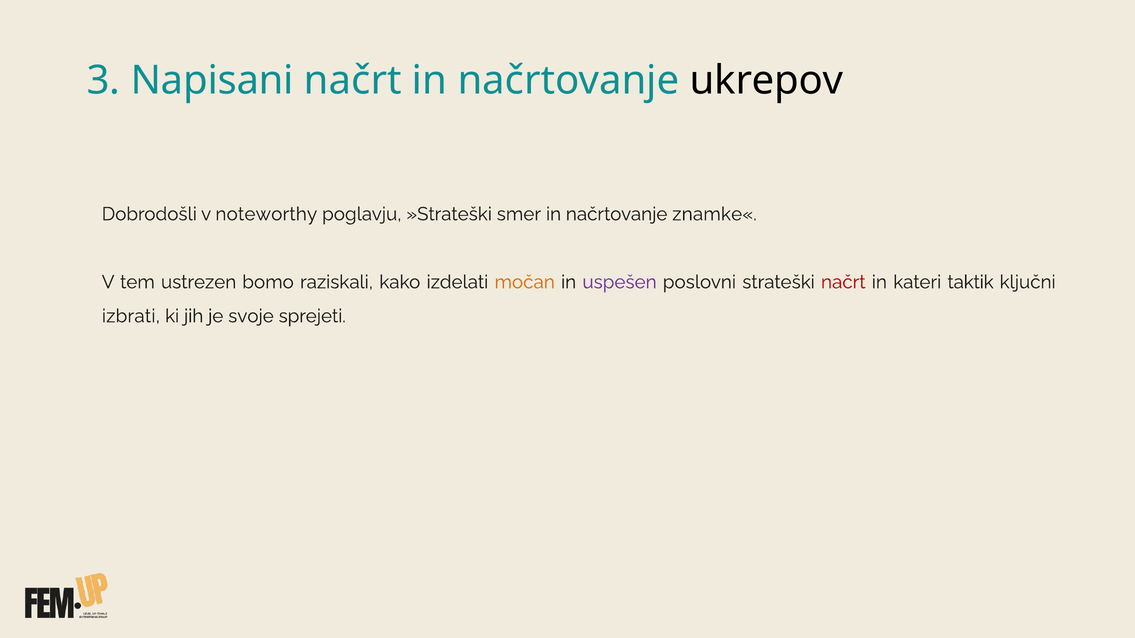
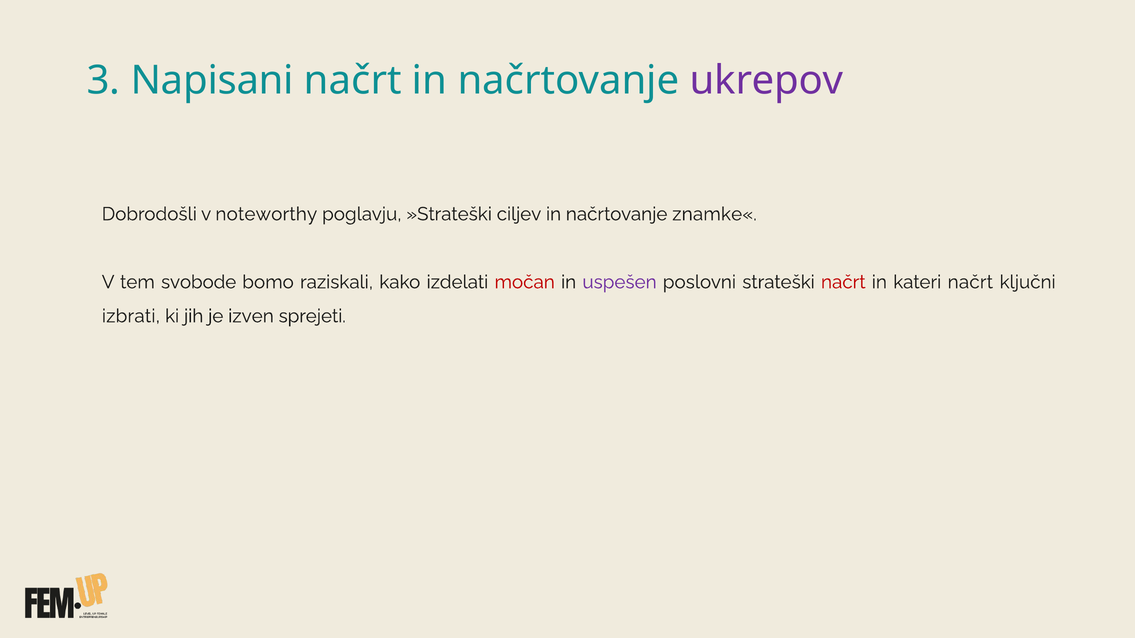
ukrepov colour: black -> purple
smer: smer -> ciljev
ustrezen: ustrezen -> svobode
močan colour: orange -> red
kateri taktik: taktik -> načrt
svoje: svoje -> izven
